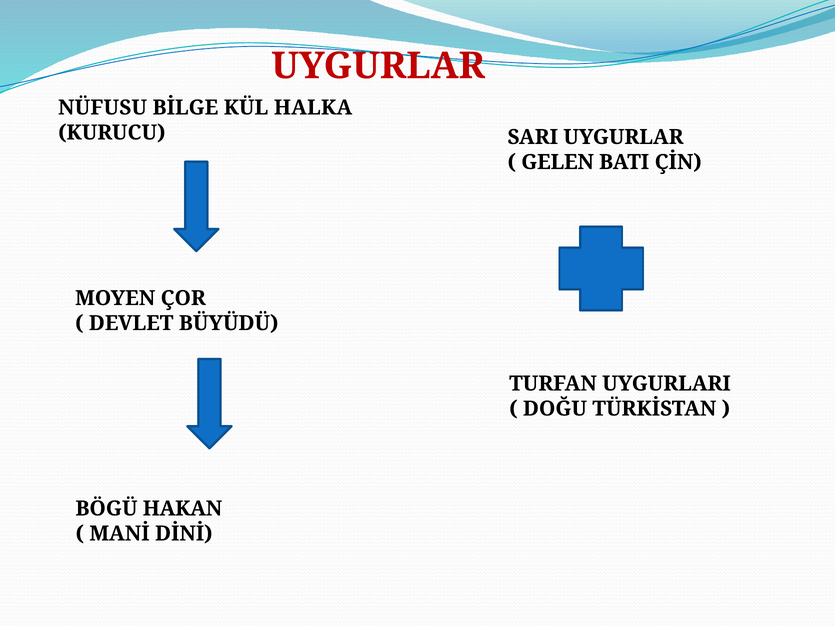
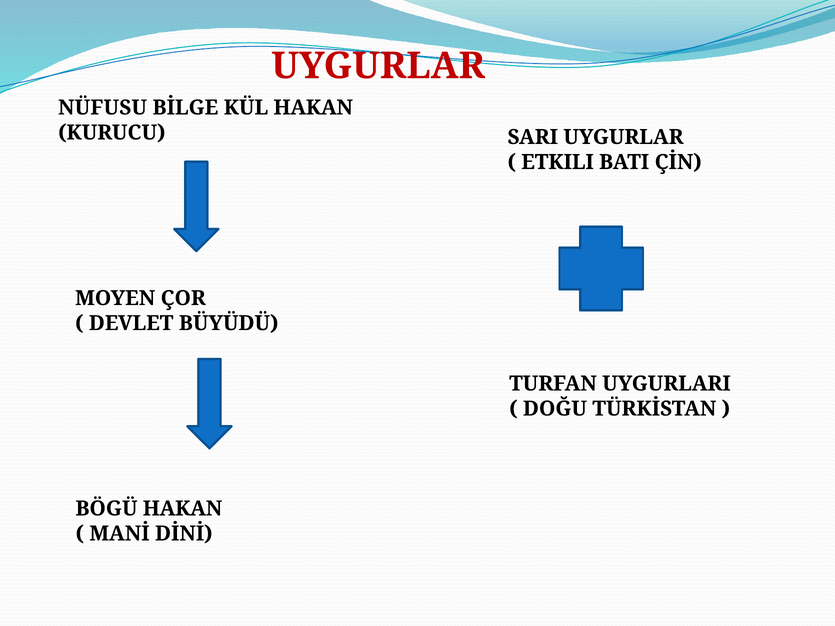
KÜL HALKA: HALKA -> HAKAN
GELEN: GELEN -> ETKILI
